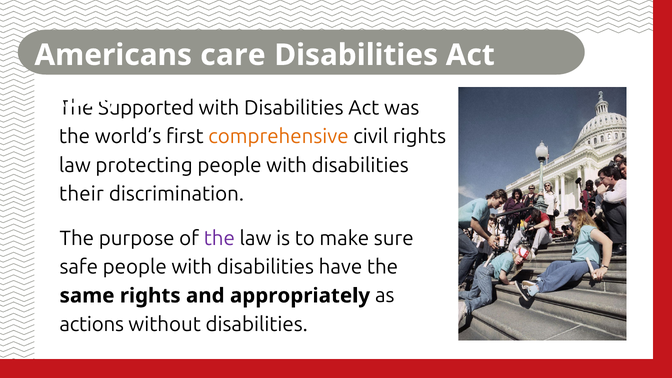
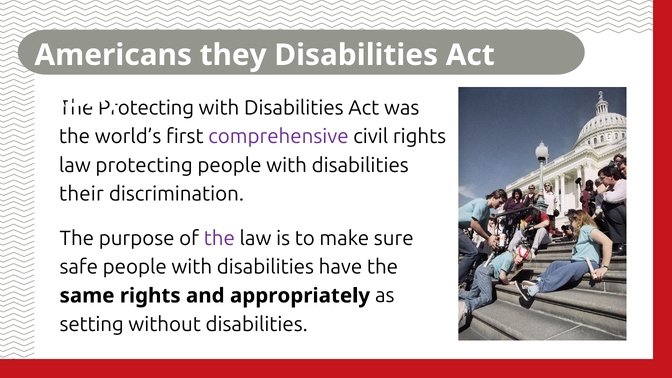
care: care -> they
Supported at (146, 108): Supported -> Protecting
comprehensive colour: orange -> purple
actions: actions -> setting
